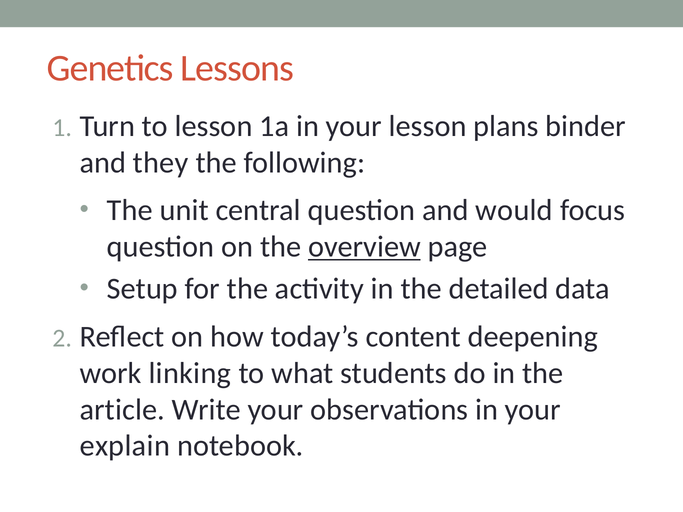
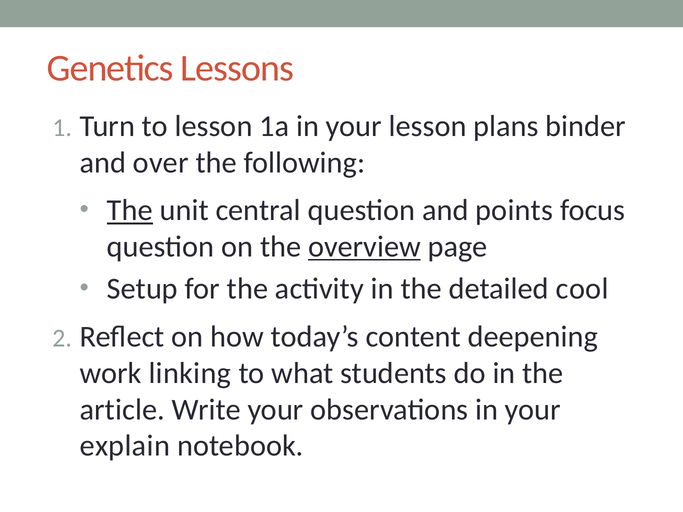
they: they -> over
The at (130, 210) underline: none -> present
would: would -> points
data: data -> cool
